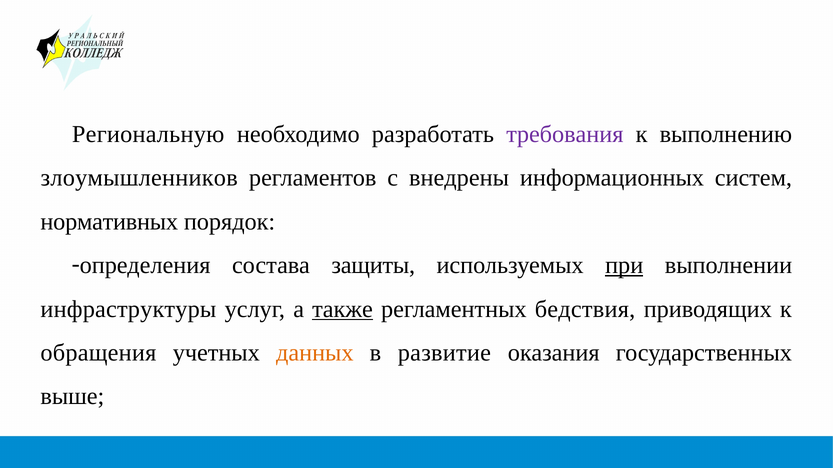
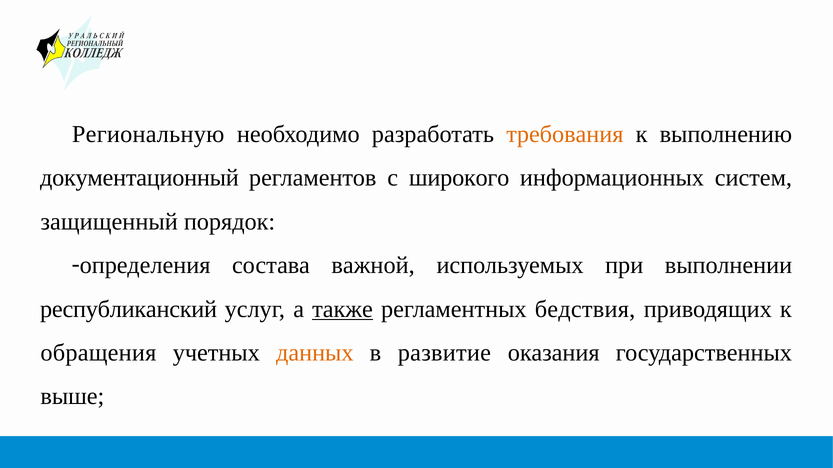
требования colour: purple -> orange
злоумышленников: злоумышленников -> документационный
внедрены: внедрены -> широкого
нормативных: нормативных -> защищенный
защиты: защиты -> важной
при underline: present -> none
инфраструктуры: инфраструктуры -> республиканский
